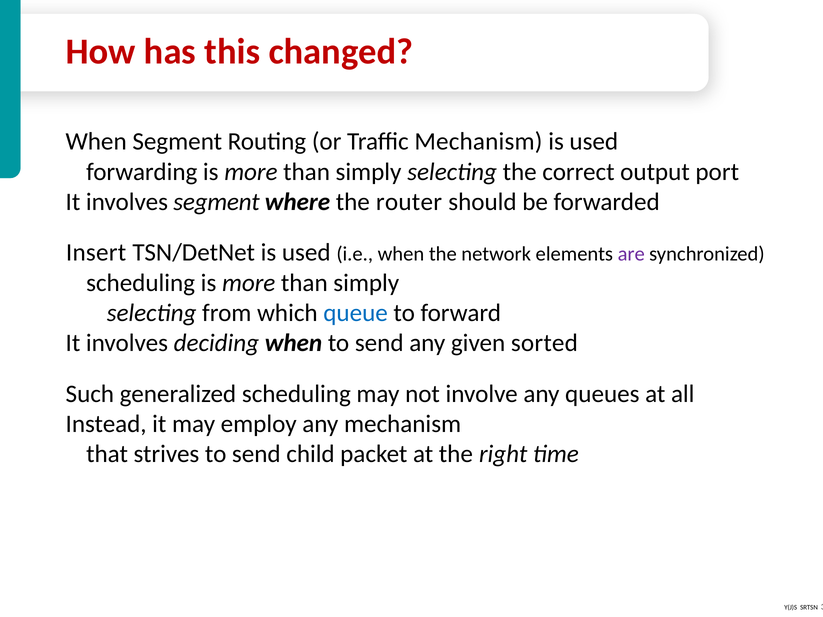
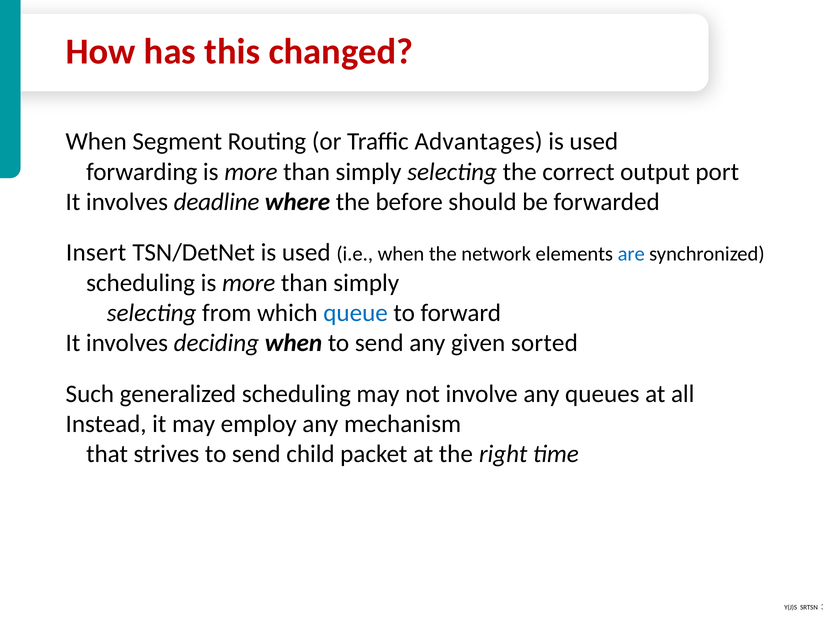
Traffic Mechanism: Mechanism -> Advantages
involves segment: segment -> deadline
router: router -> before
are colour: purple -> blue
